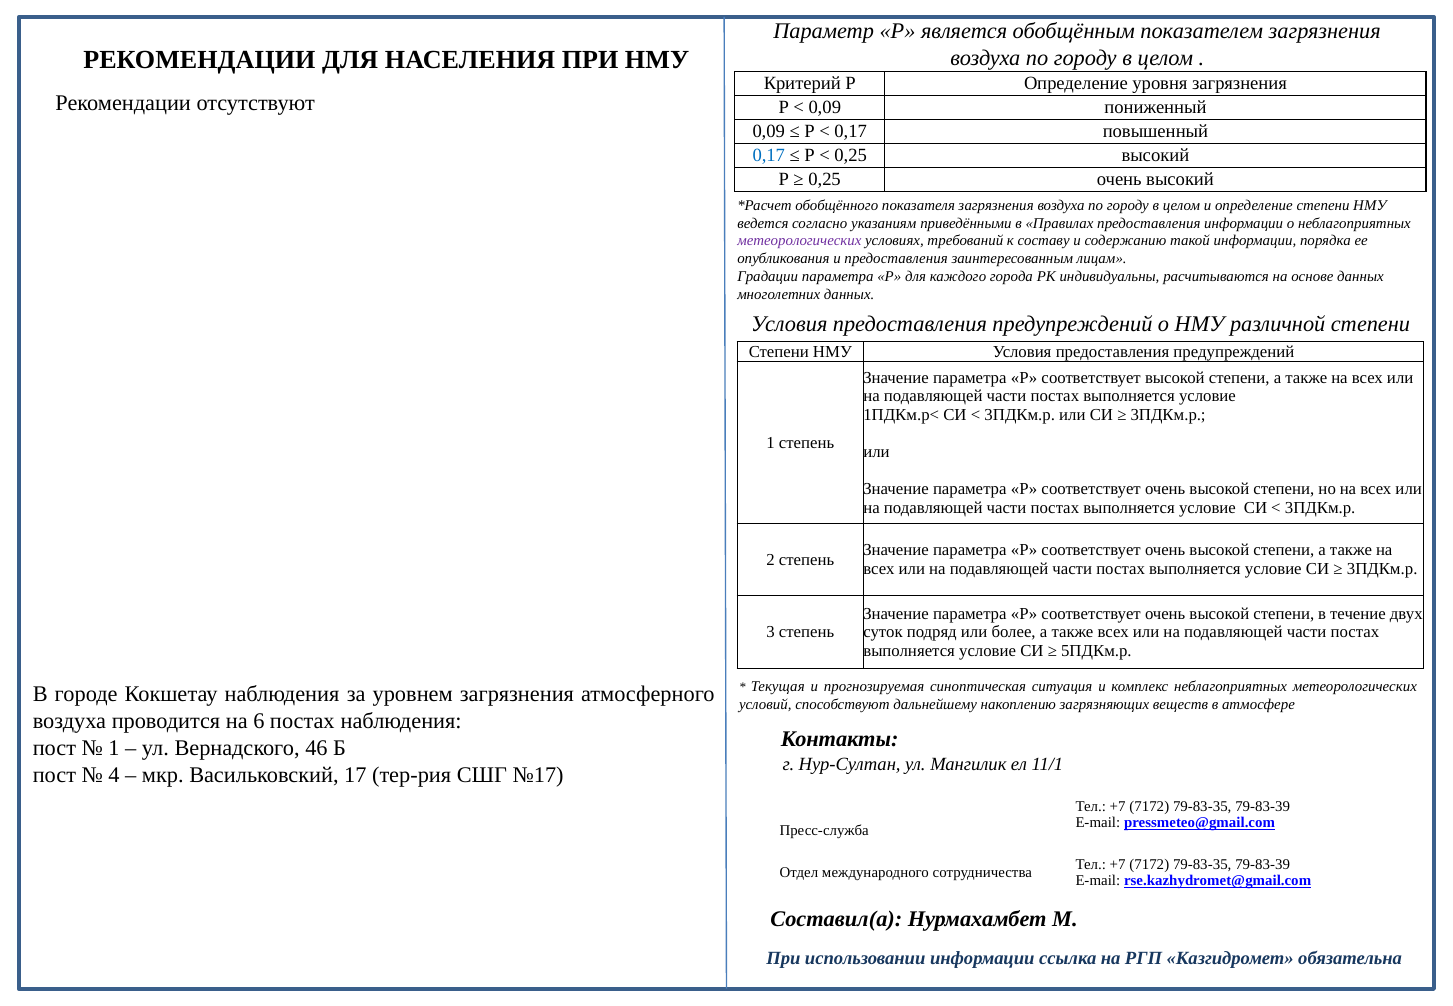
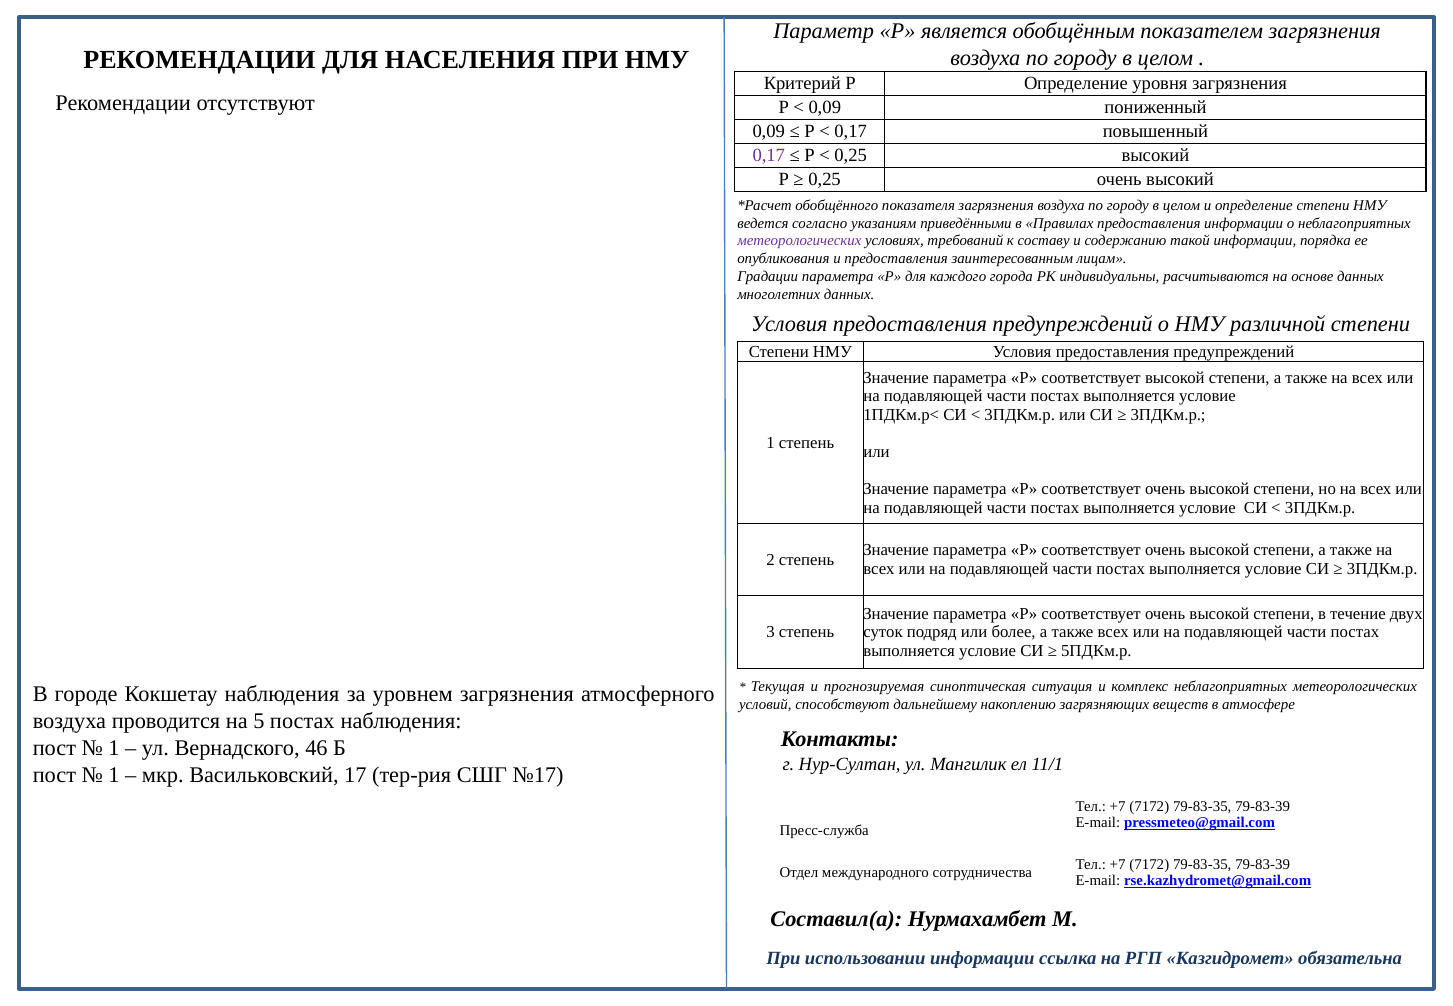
0,17 at (769, 155) colour: blue -> purple
6: 6 -> 5
4 at (114, 775): 4 -> 1
